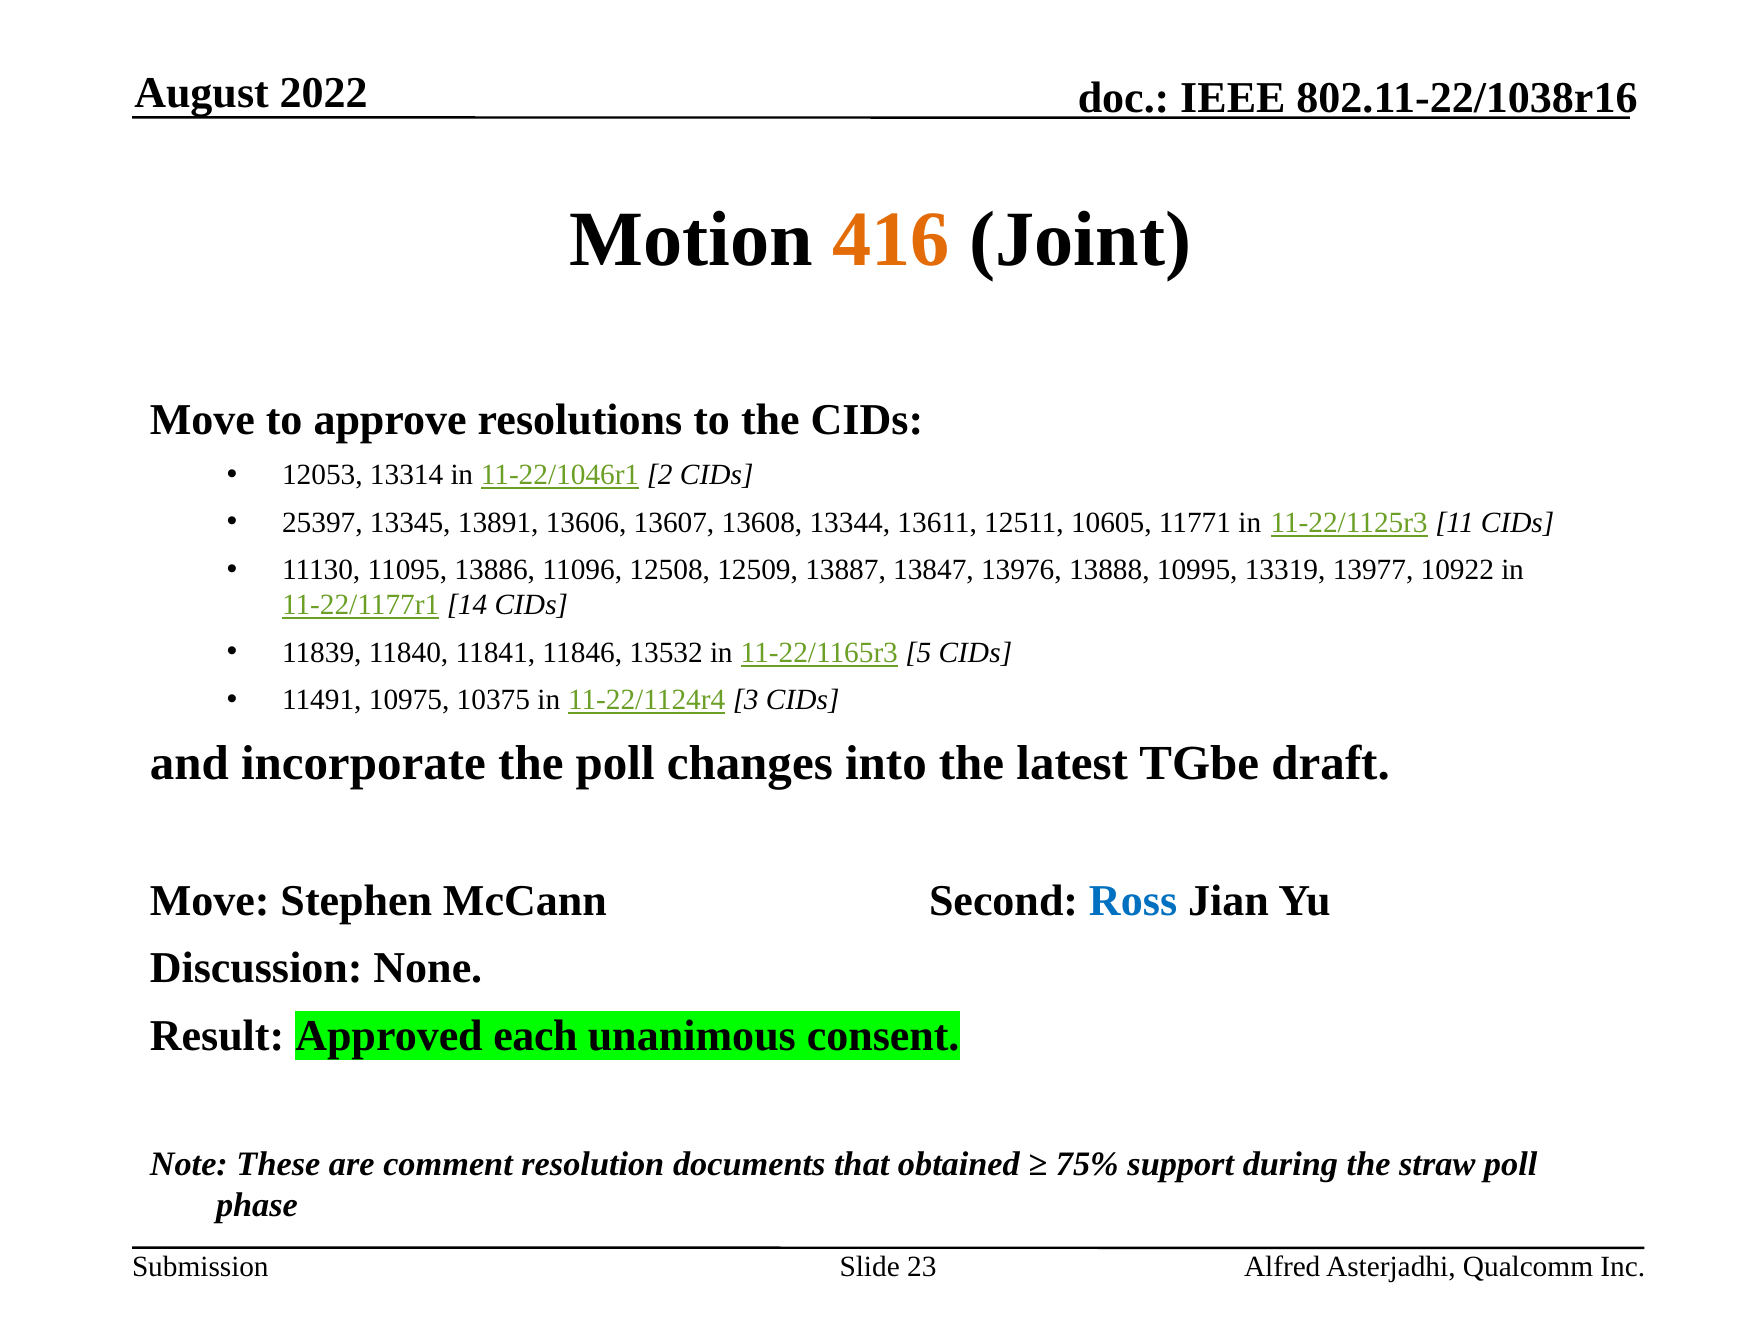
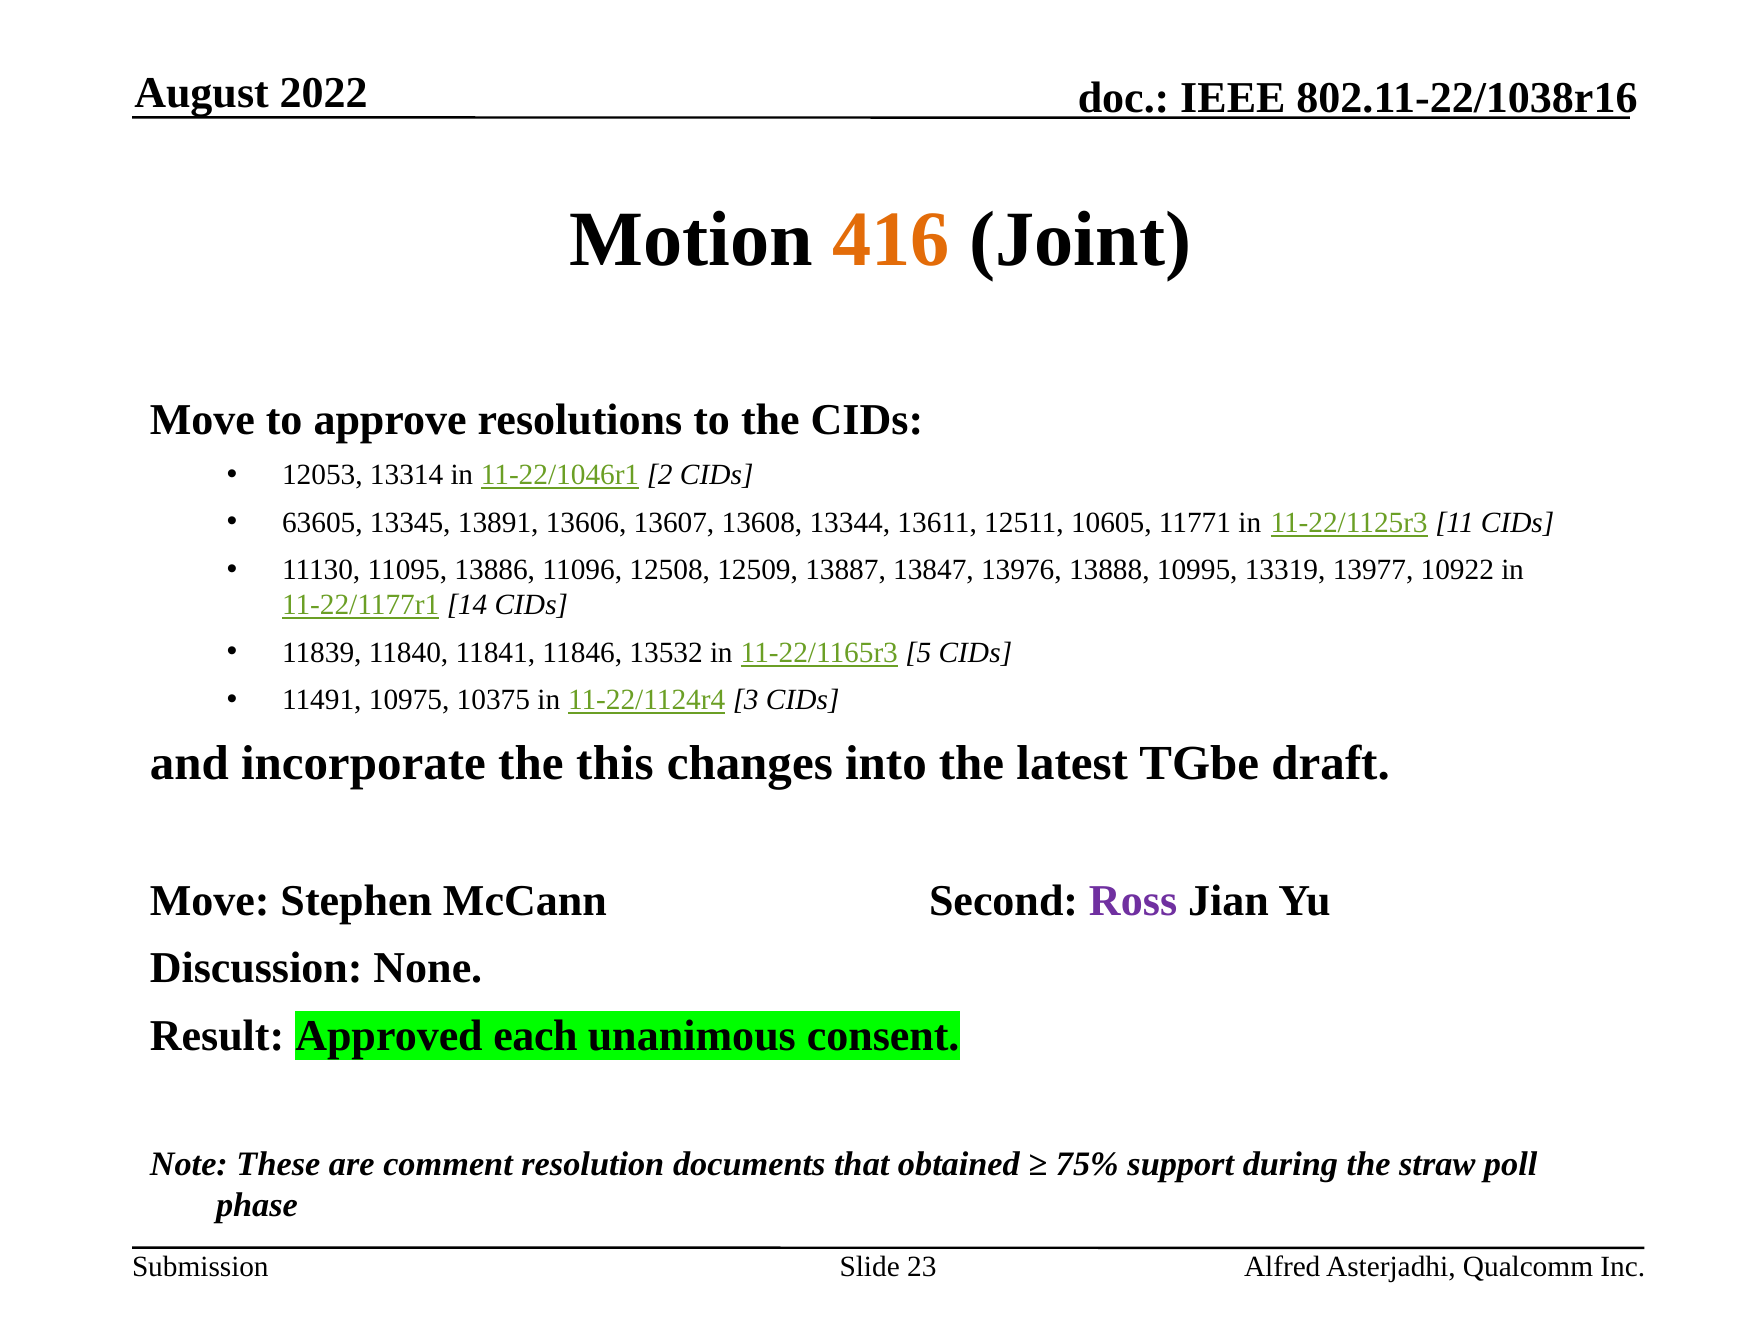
25397: 25397 -> 63605
the poll: poll -> this
Ross colour: blue -> purple
